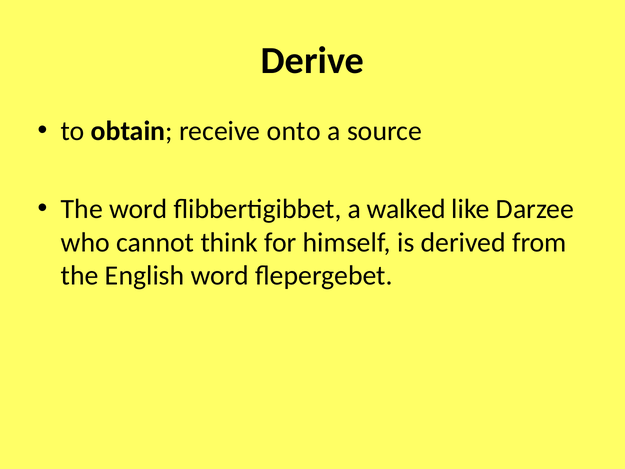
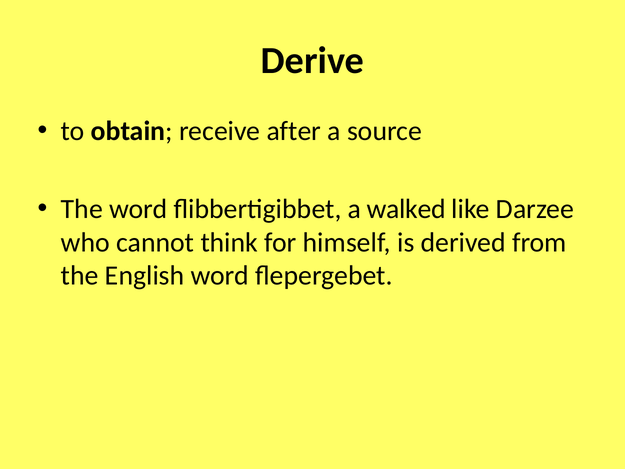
onto: onto -> after
